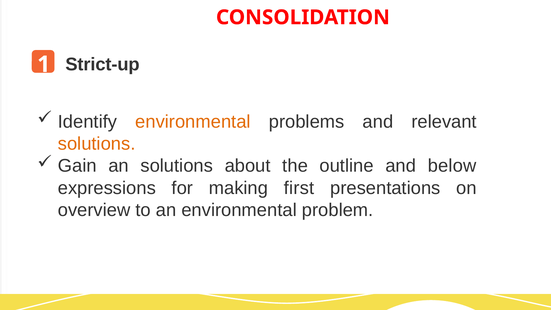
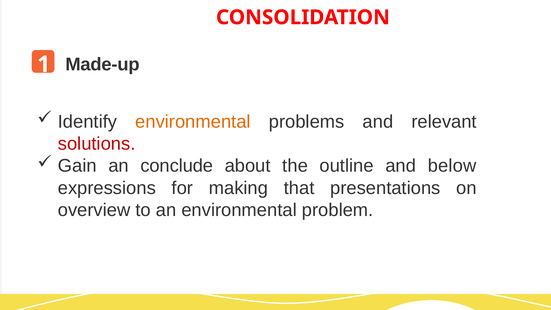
Strict-up: Strict-up -> Made-up
solutions at (97, 144) colour: orange -> red
an solutions: solutions -> conclude
first: first -> that
